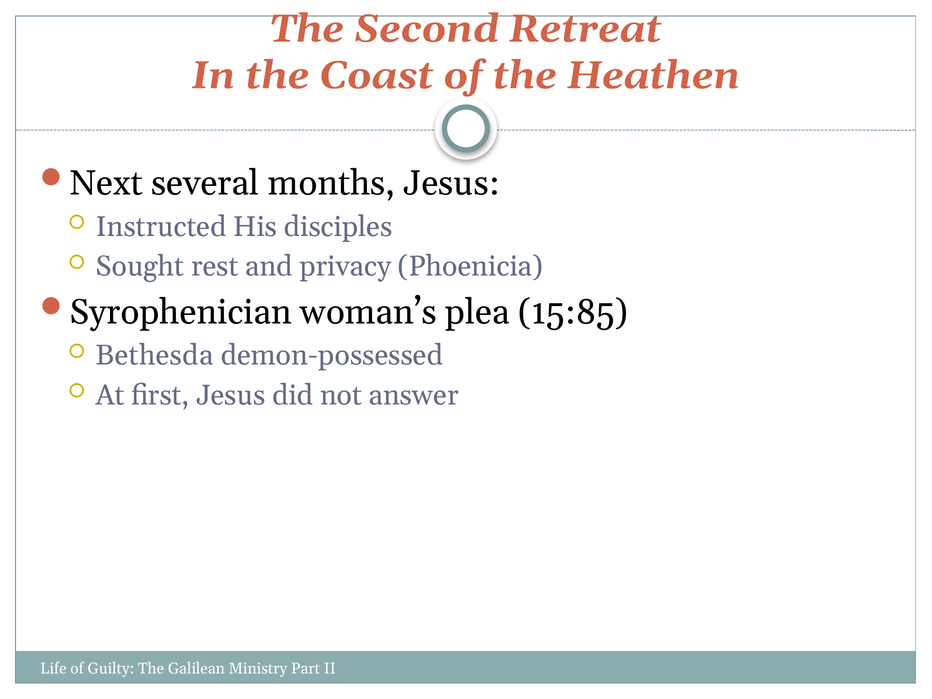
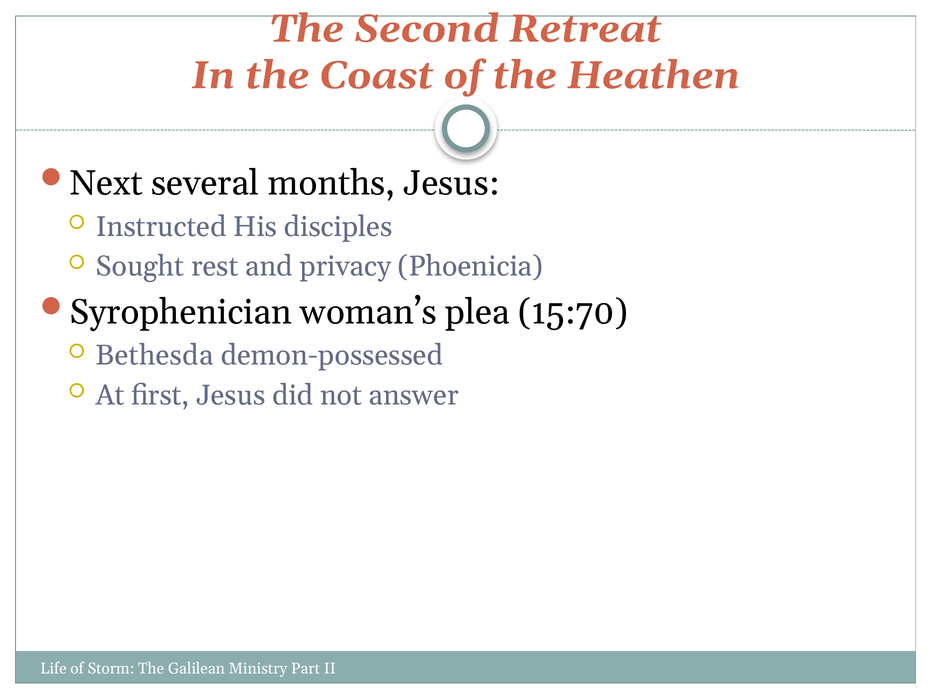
15:85: 15:85 -> 15:70
Guilty: Guilty -> Storm
